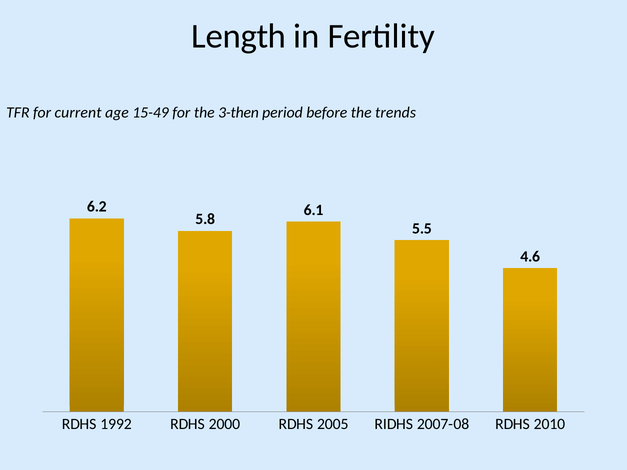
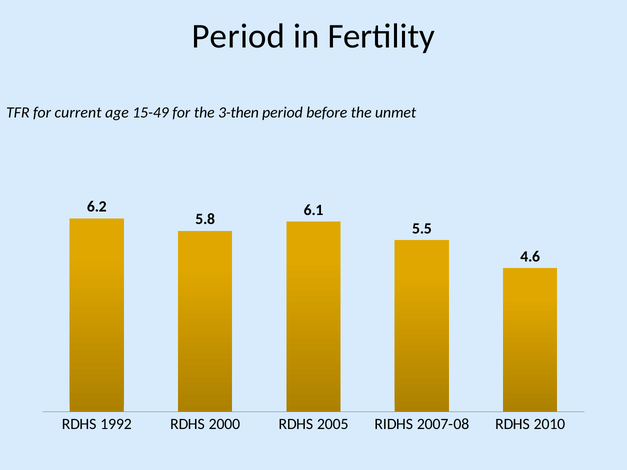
Length at (239, 36): Length -> Period
trends: trends -> unmet
